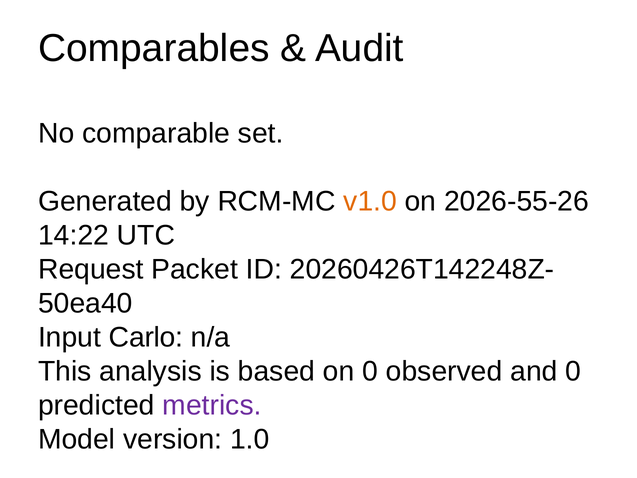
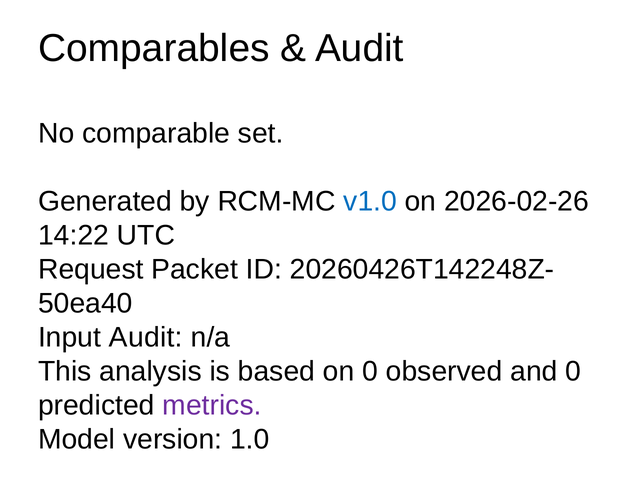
v1.0 colour: orange -> blue
2026-55-26: 2026-55-26 -> 2026-02-26
Input Carlo: Carlo -> Audit
